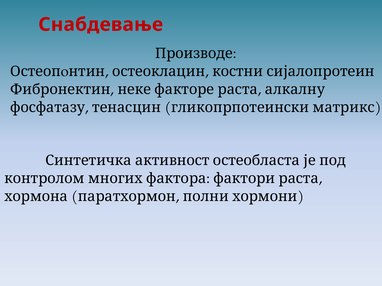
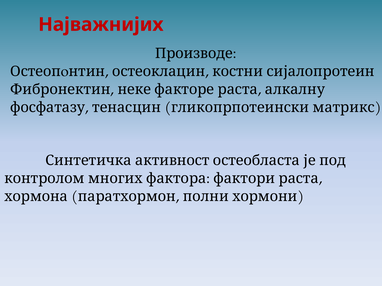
Снабдевање: Снабдевање -> Најважнијих
